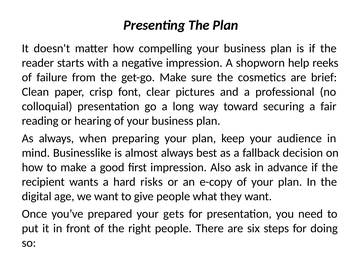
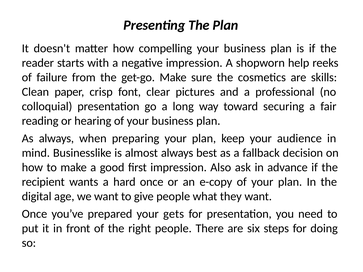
brief: brief -> skills
hard risks: risks -> once
